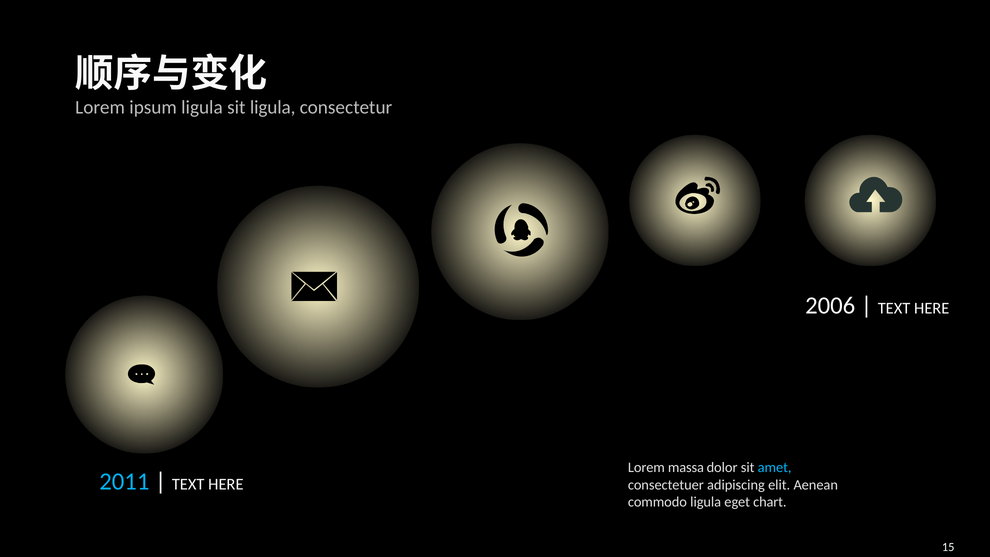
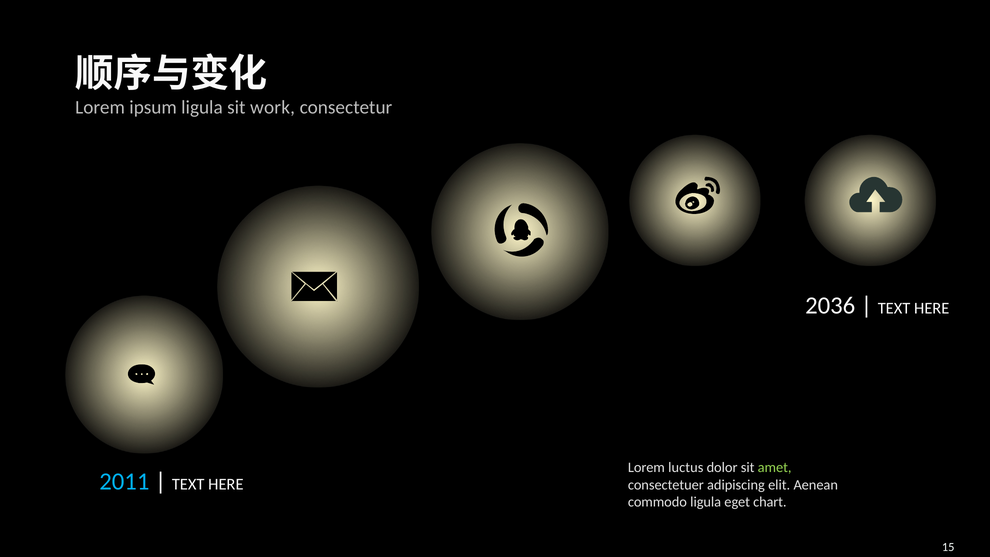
sit ligula: ligula -> work
2006: 2006 -> 2036
massa: massa -> luctus
amet colour: light blue -> light green
